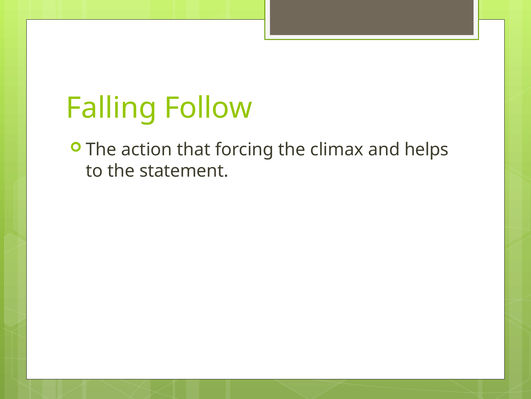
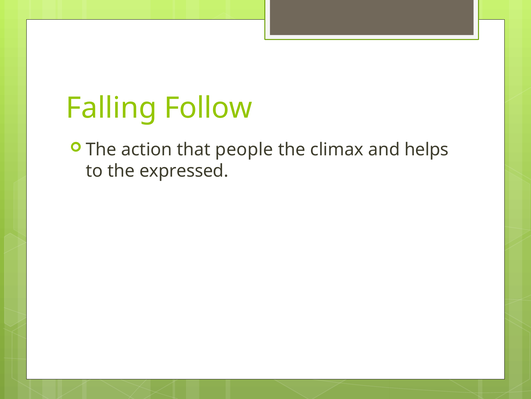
forcing: forcing -> people
statement: statement -> expressed
